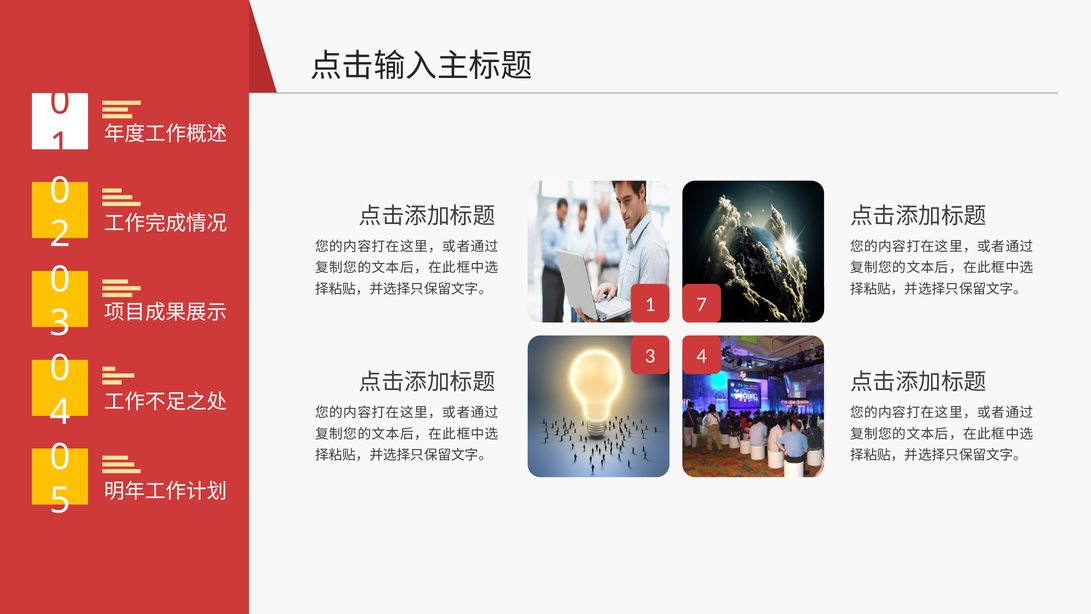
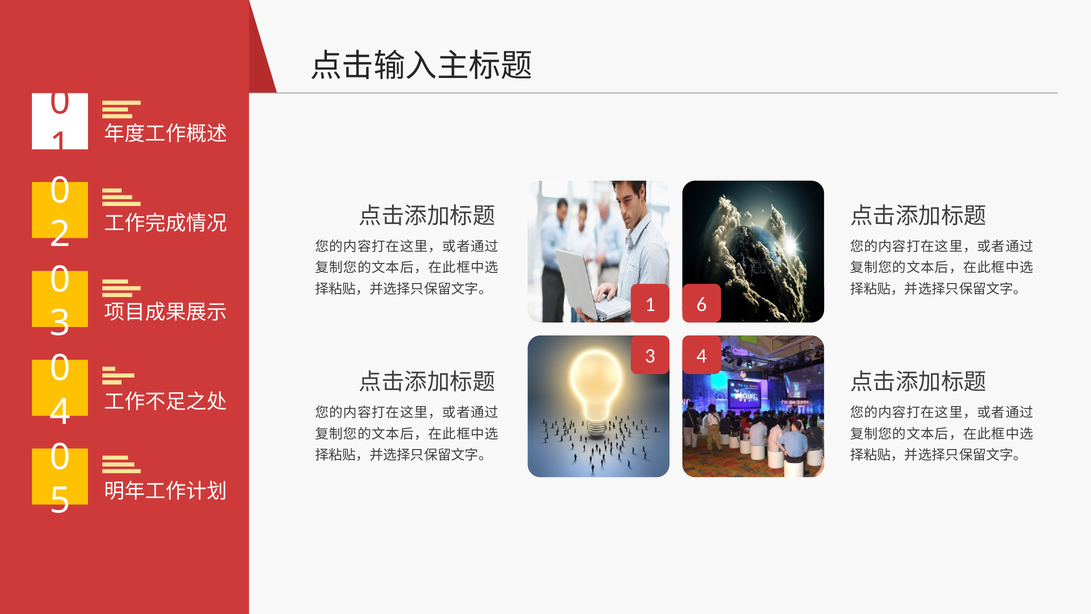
7: 7 -> 6
